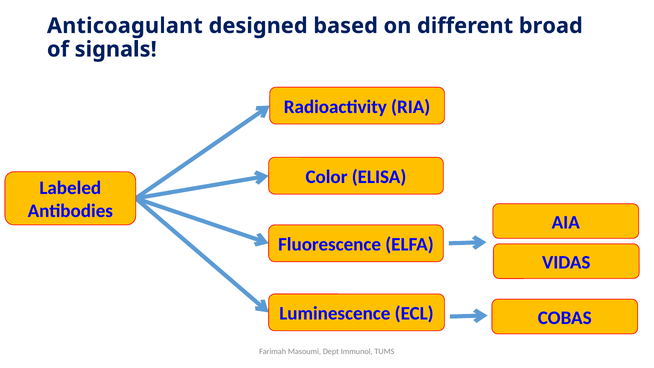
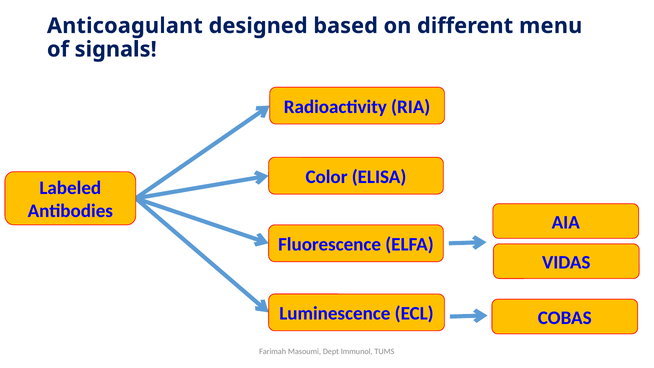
broad: broad -> menu
